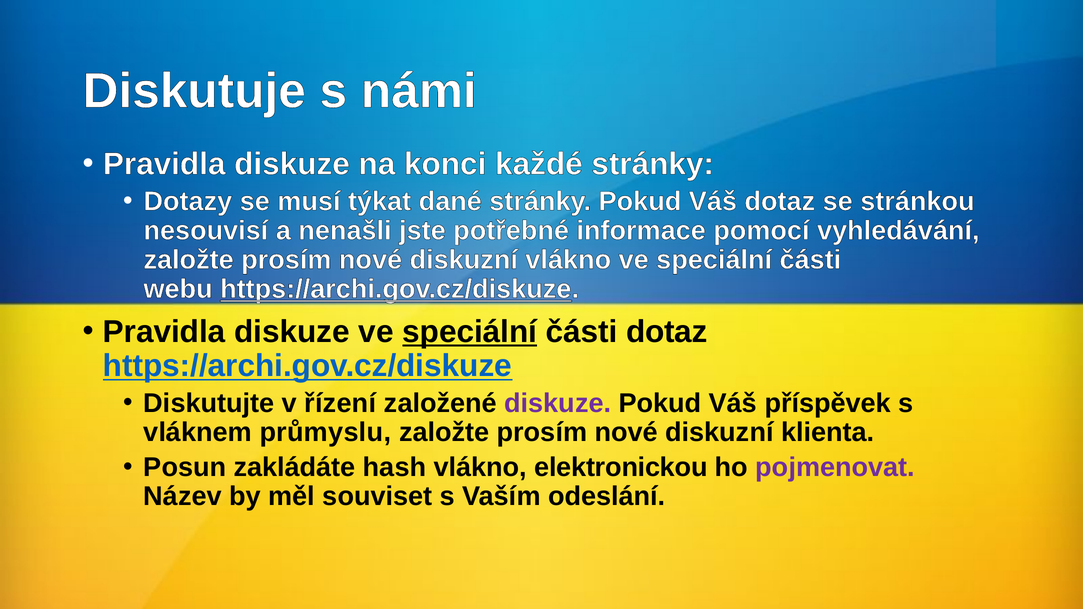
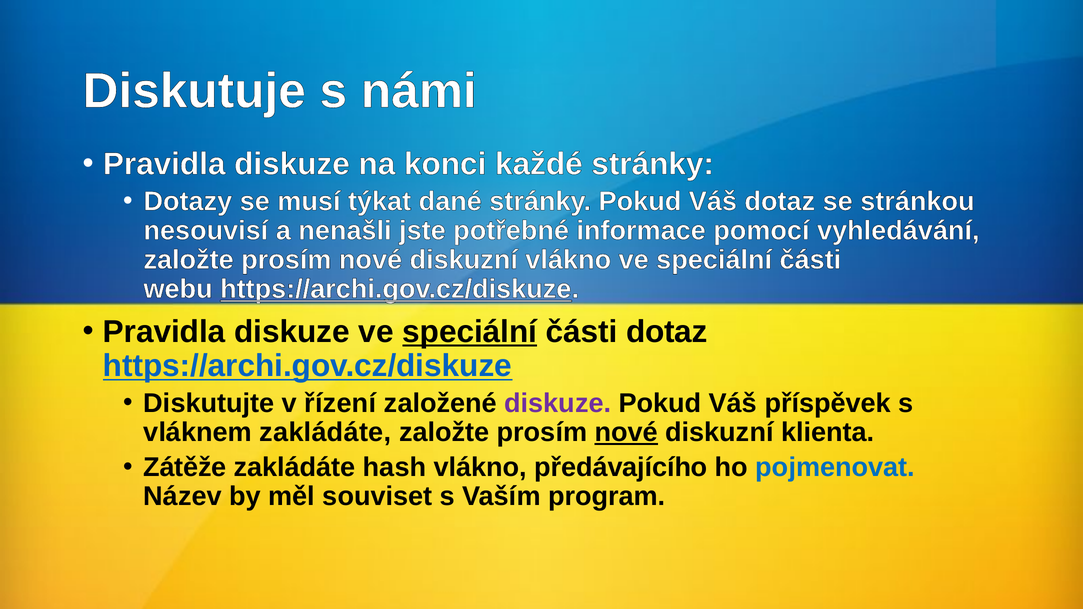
vláknem průmyslu: průmyslu -> zakládáte
nové at (626, 432) underline: none -> present
Posun: Posun -> Zátěže
elektronickou: elektronickou -> předávajícího
pojmenovat colour: purple -> blue
odeslání: odeslání -> program
